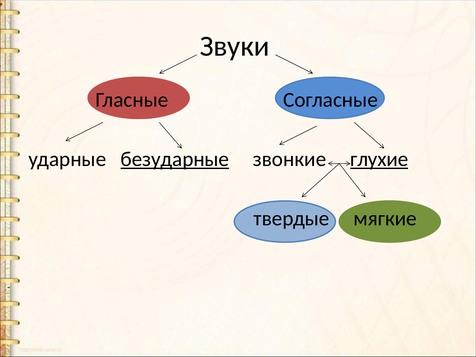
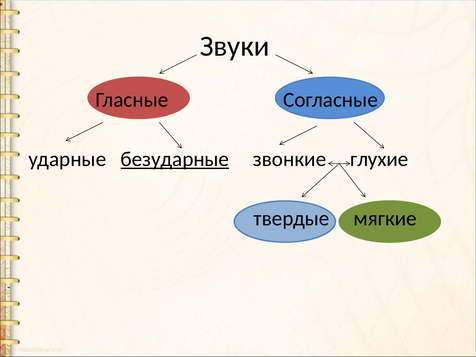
глухие underline: present -> none
